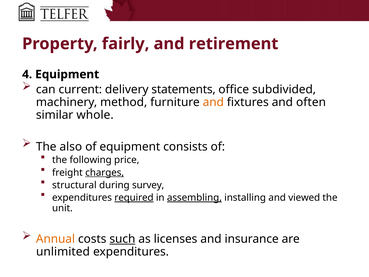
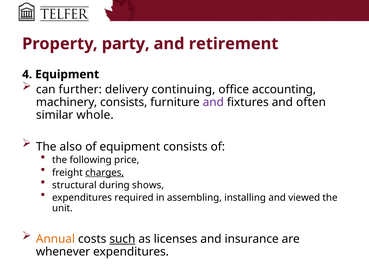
fairly: fairly -> party
current: current -> further
statements: statements -> continuing
subdivided: subdivided -> accounting
machinery method: method -> consists
and at (213, 102) colour: orange -> purple
survey: survey -> shows
required underline: present -> none
assembling underline: present -> none
unlimited: unlimited -> whenever
